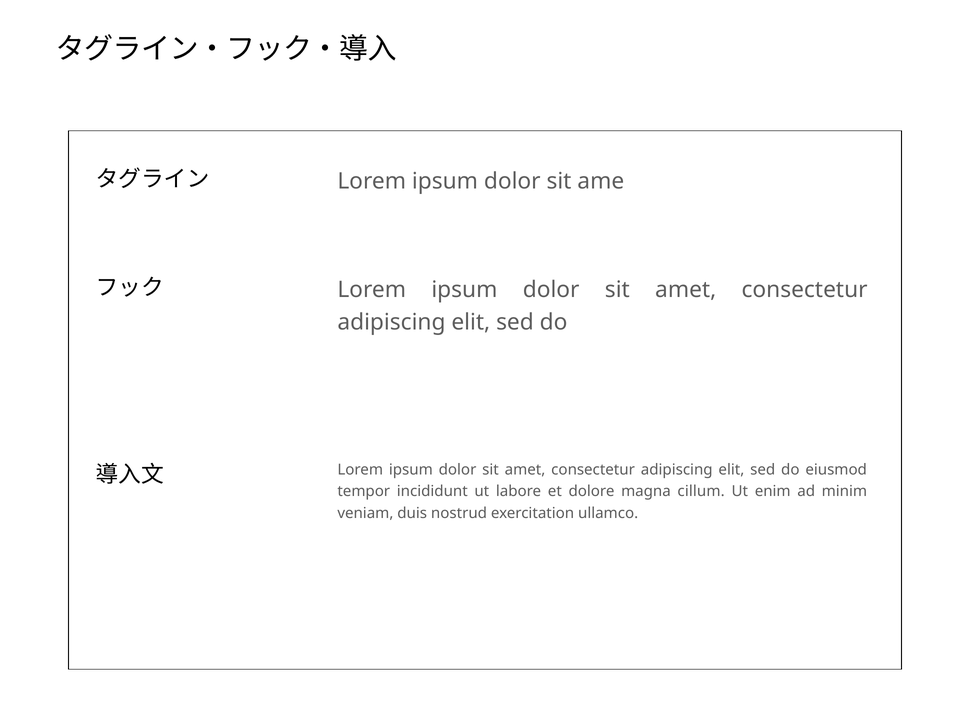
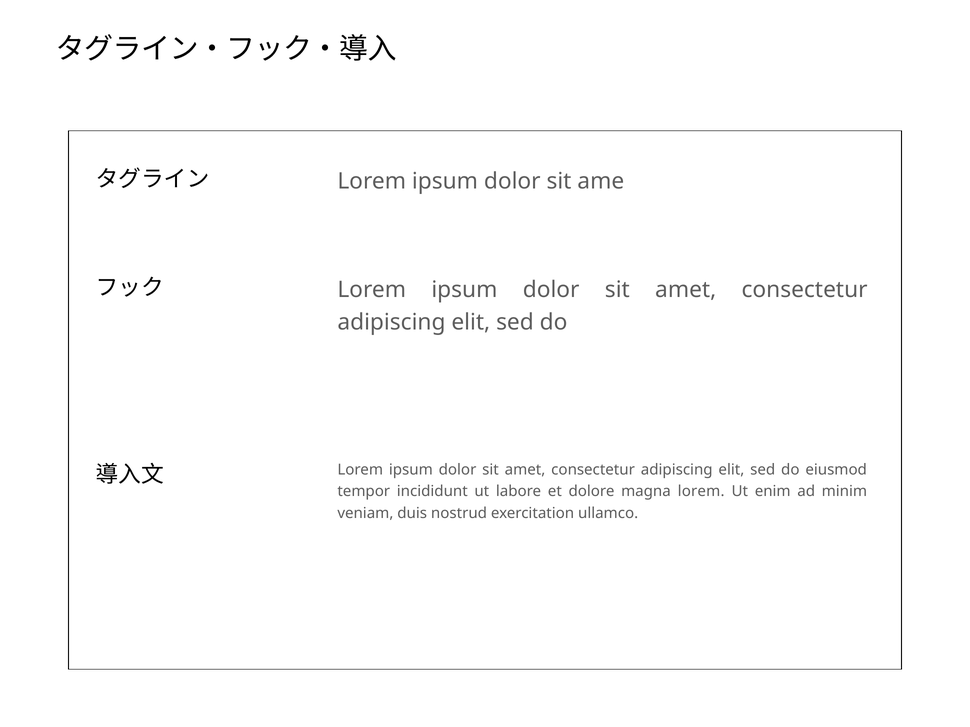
magna cillum: cillum -> lorem
